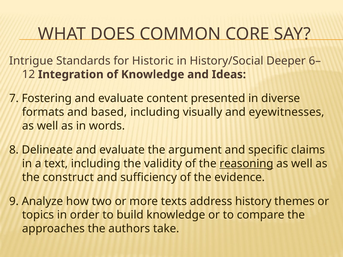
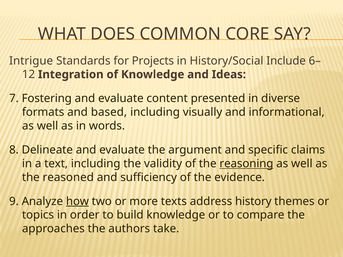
Historic: Historic -> Projects
Deeper: Deeper -> Include
eyewitnesses: eyewitnesses -> informational
construct: construct -> reasoned
how underline: none -> present
